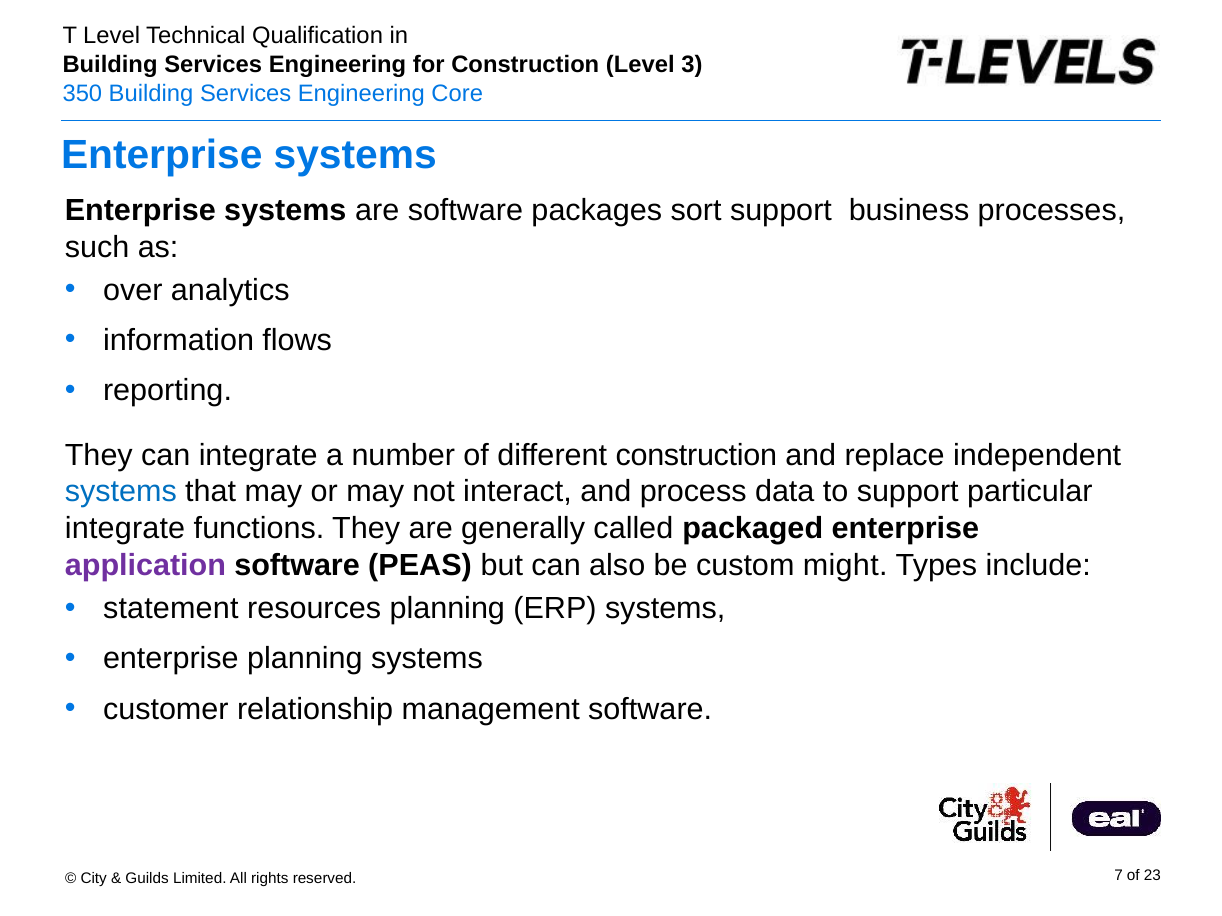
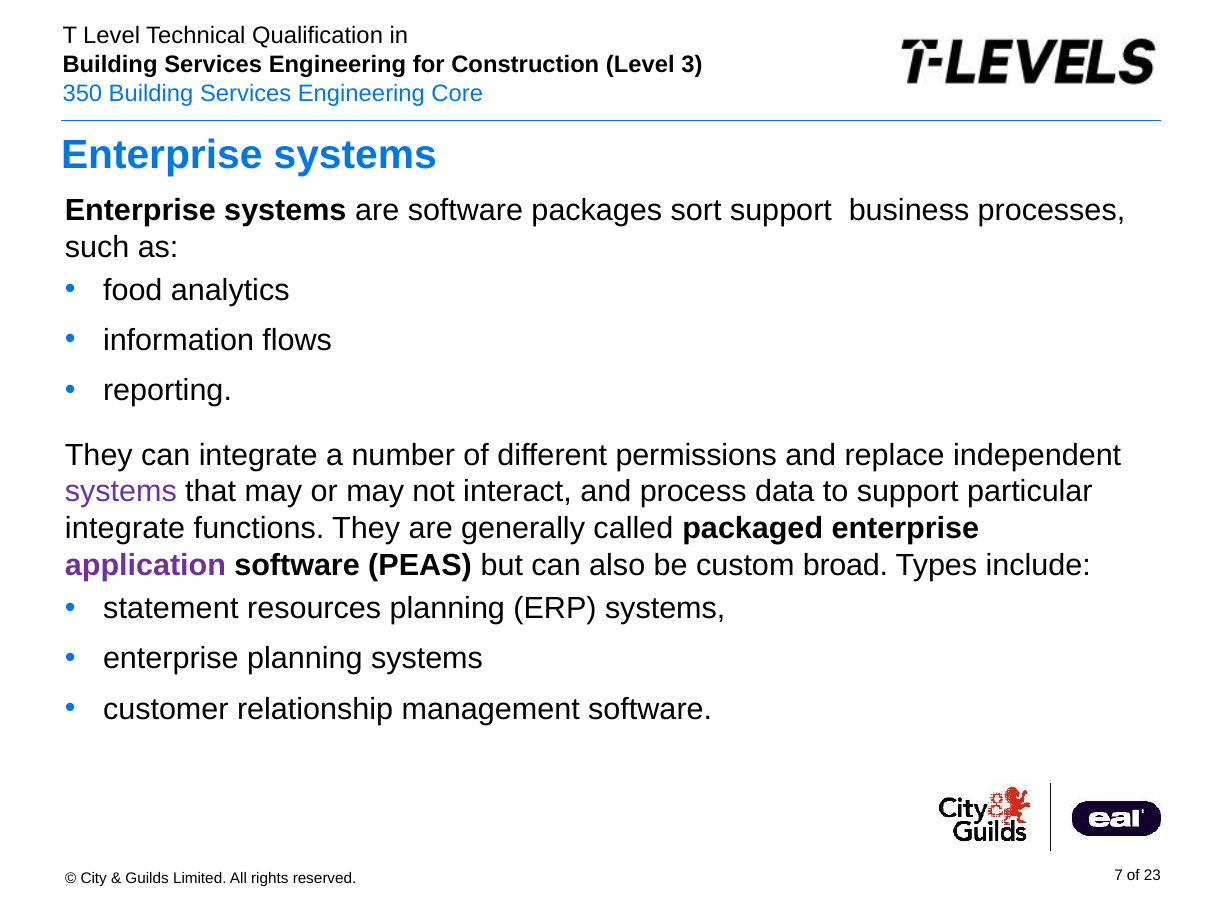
over: over -> food
different construction: construction -> permissions
systems at (121, 492) colour: blue -> purple
might: might -> broad
